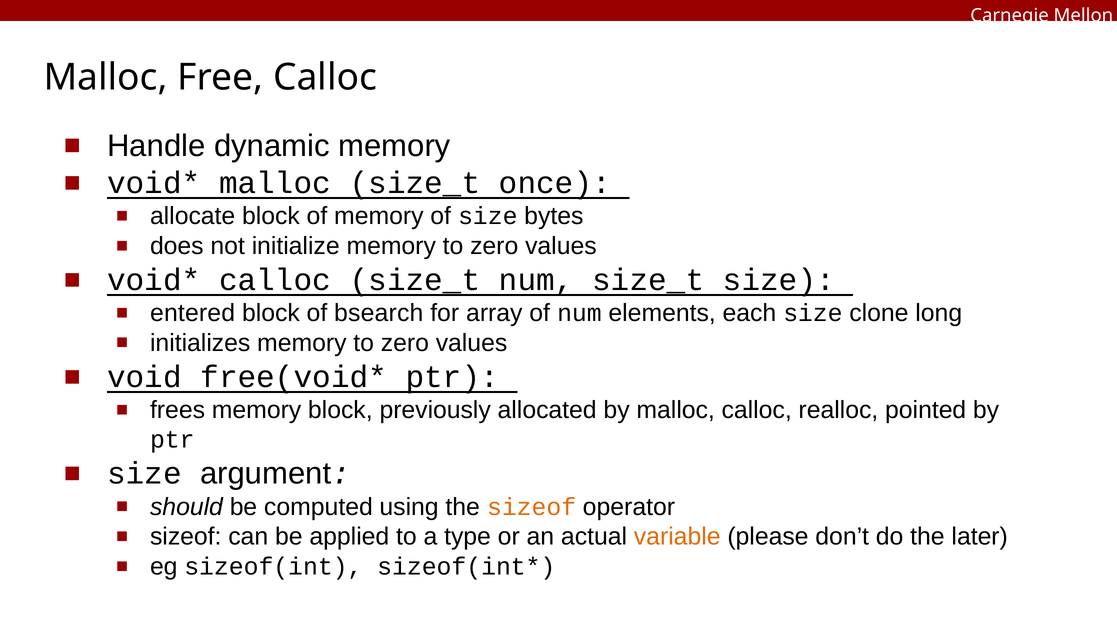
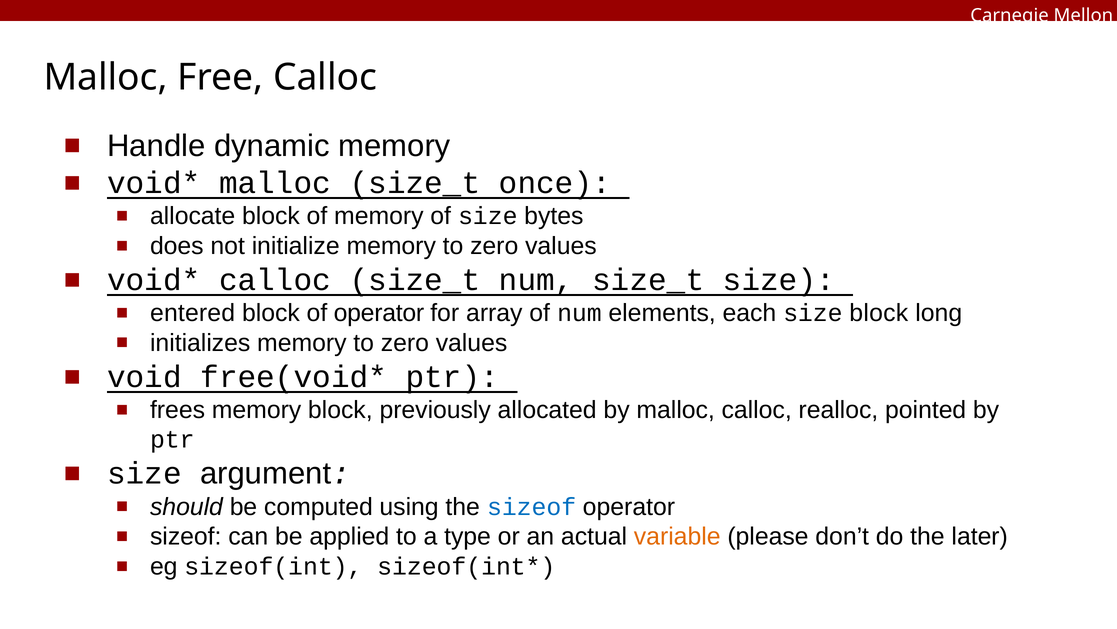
of bsearch: bsearch -> operator
size clone: clone -> block
sizeof at (532, 506) colour: orange -> blue
